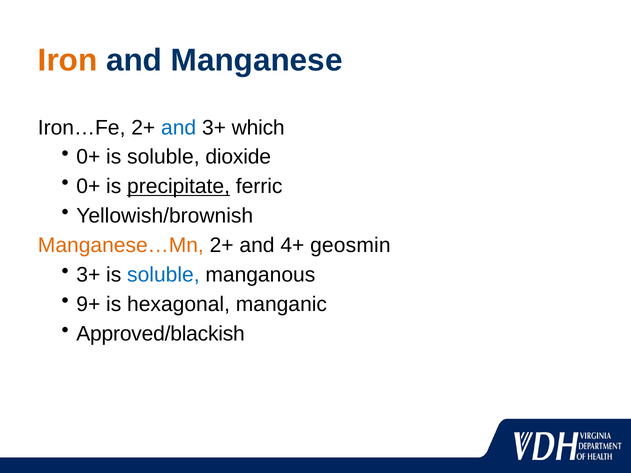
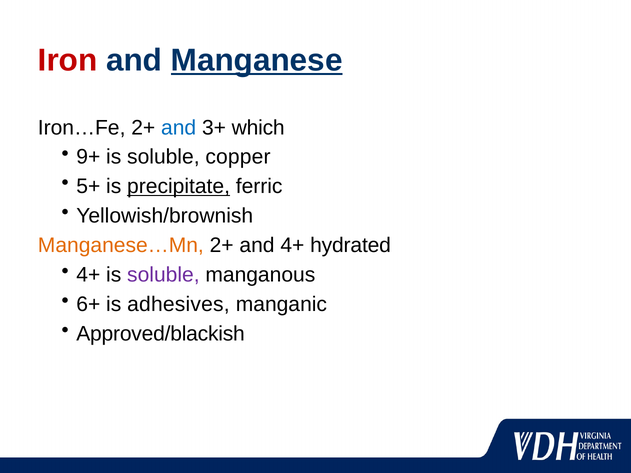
Iron colour: orange -> red
Manganese underline: none -> present
0+ at (88, 157): 0+ -> 9+
dioxide: dioxide -> copper
0+ at (88, 187): 0+ -> 5+
geosmin: geosmin -> hydrated
3+ at (88, 275): 3+ -> 4+
soluble at (163, 275) colour: blue -> purple
9+: 9+ -> 6+
hexagonal: hexagonal -> adhesives
